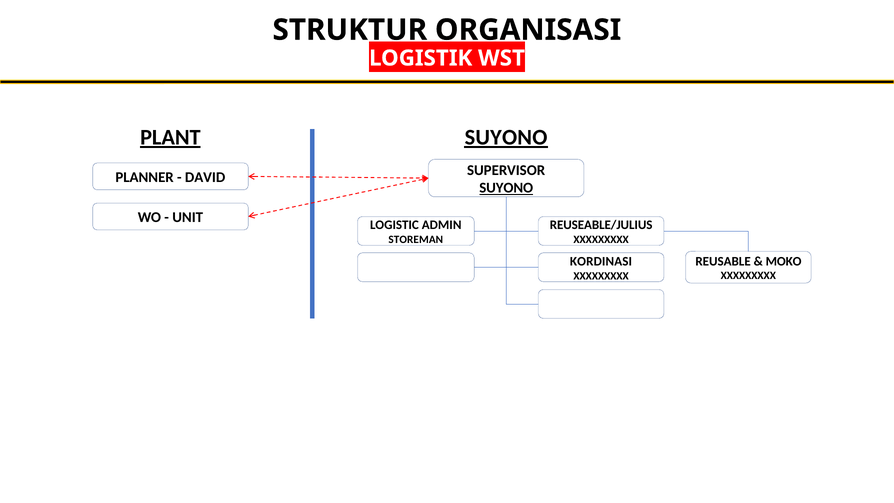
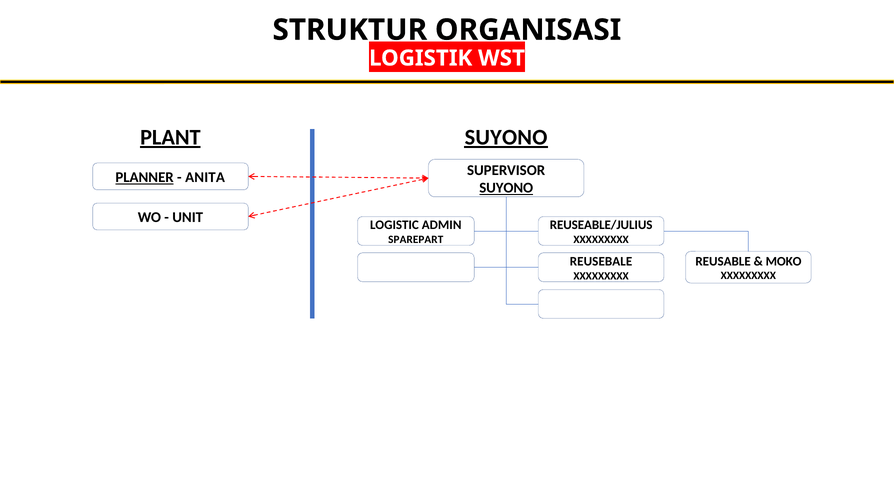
PLANNER underline: none -> present
DAVID: DAVID -> ANITA
STOREMAN: STOREMAN -> SPAREPART
KORDINASI: KORDINASI -> REUSEBALE
